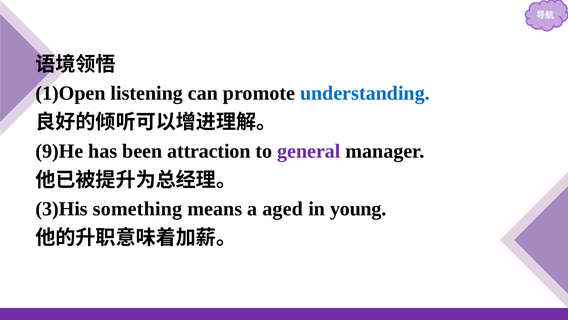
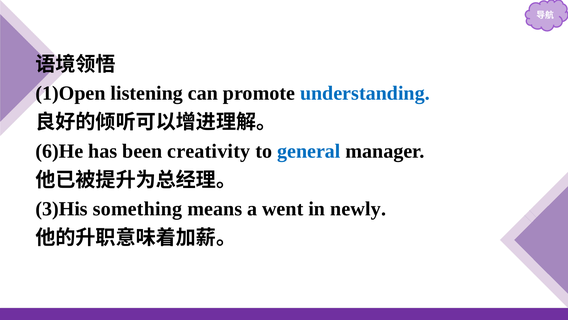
9)He: 9)He -> 6)He
attraction: attraction -> creativity
general colour: purple -> blue
aged: aged -> went
young: young -> newly
